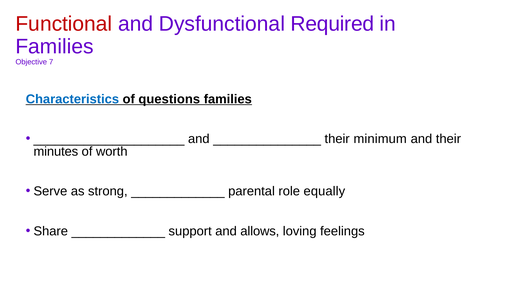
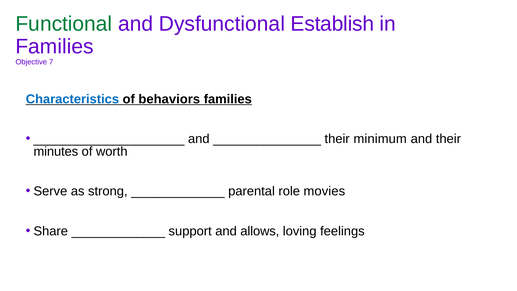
Functional colour: red -> green
Required: Required -> Establish
questions: questions -> behaviors
equally: equally -> movies
